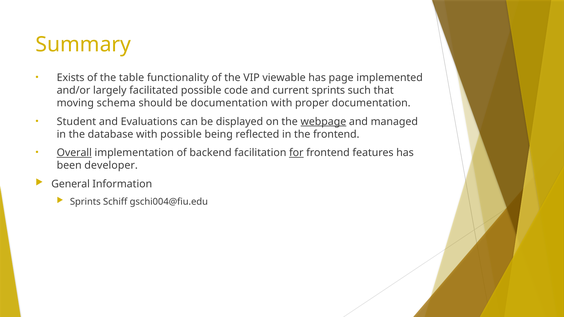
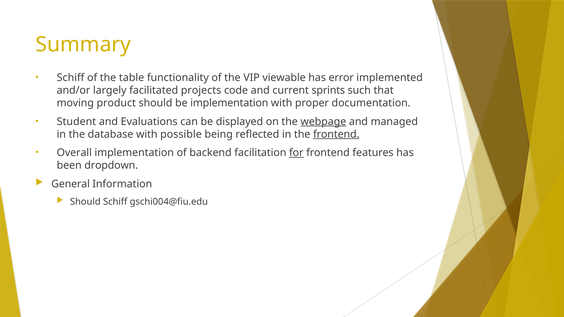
Exists at (71, 78): Exists -> Schiff
page: page -> error
facilitated possible: possible -> projects
schema: schema -> product
be documentation: documentation -> implementation
frontend at (336, 134) underline: none -> present
Overall underline: present -> none
developer: developer -> dropdown
Sprints at (85, 202): Sprints -> Should
